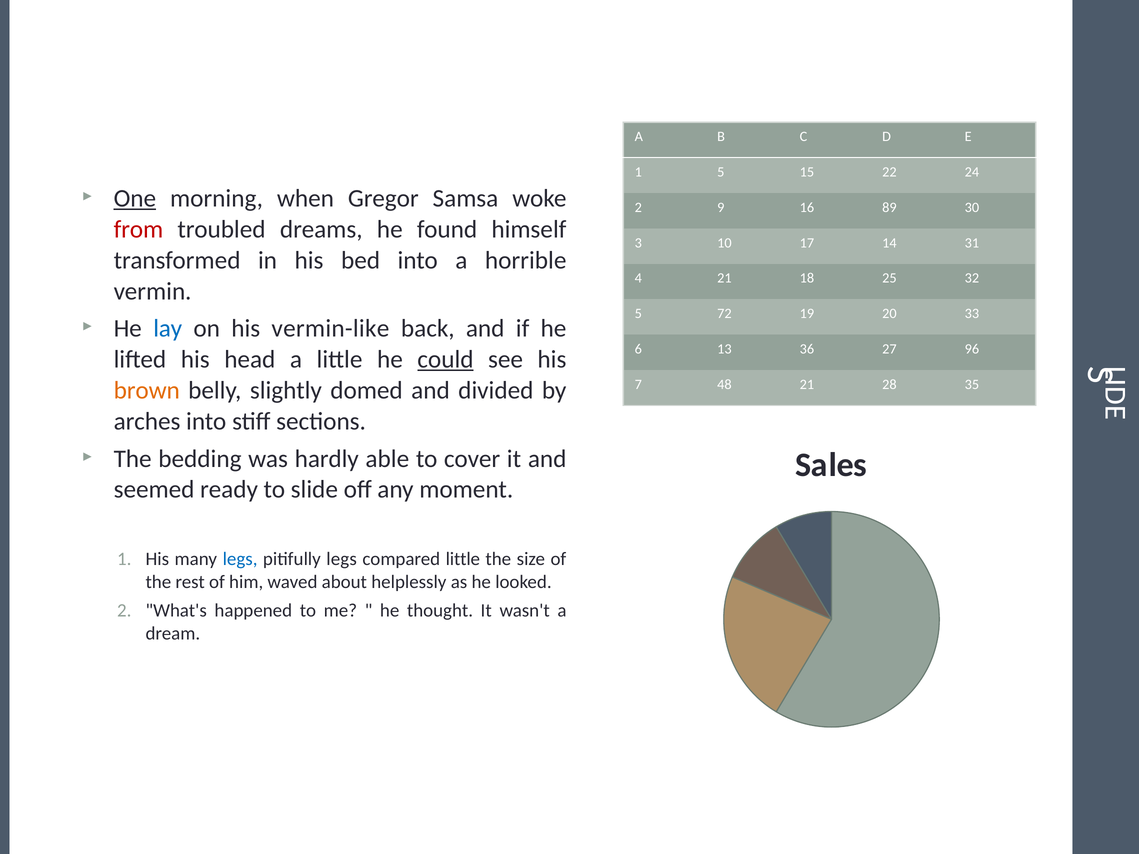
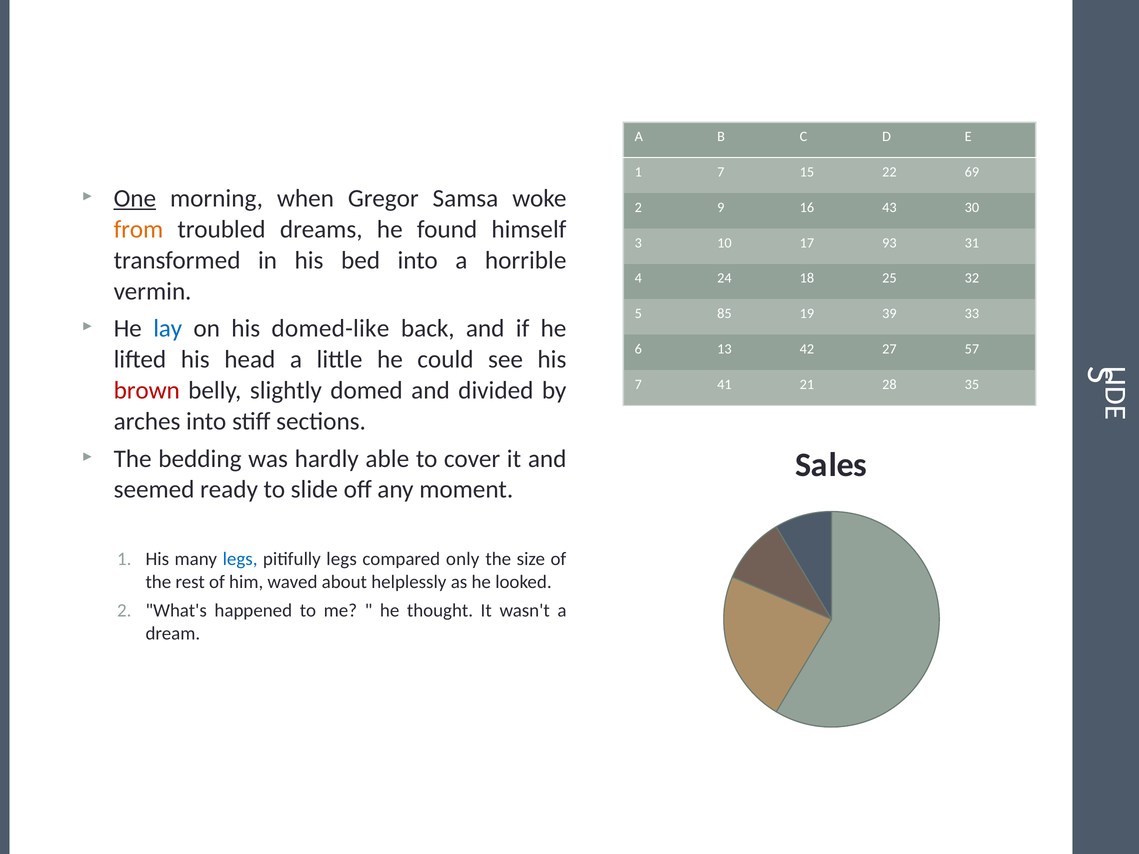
1 5: 5 -> 7
24: 24 -> 69
89: 89 -> 43
from colour: red -> orange
14: 14 -> 93
4 21: 21 -> 24
72: 72 -> 85
20: 20 -> 39
vermin-like: vermin-like -> domed-like
36: 36 -> 42
96: 96 -> 57
could underline: present -> none
48: 48 -> 41
brown colour: orange -> red
compared little: little -> only
